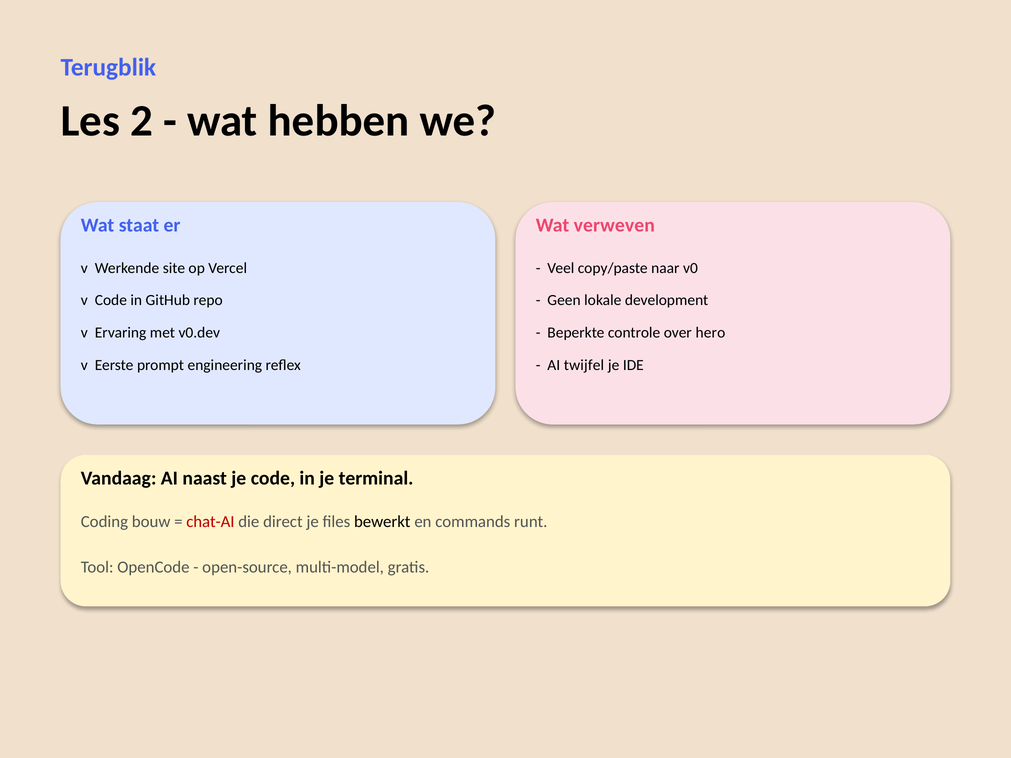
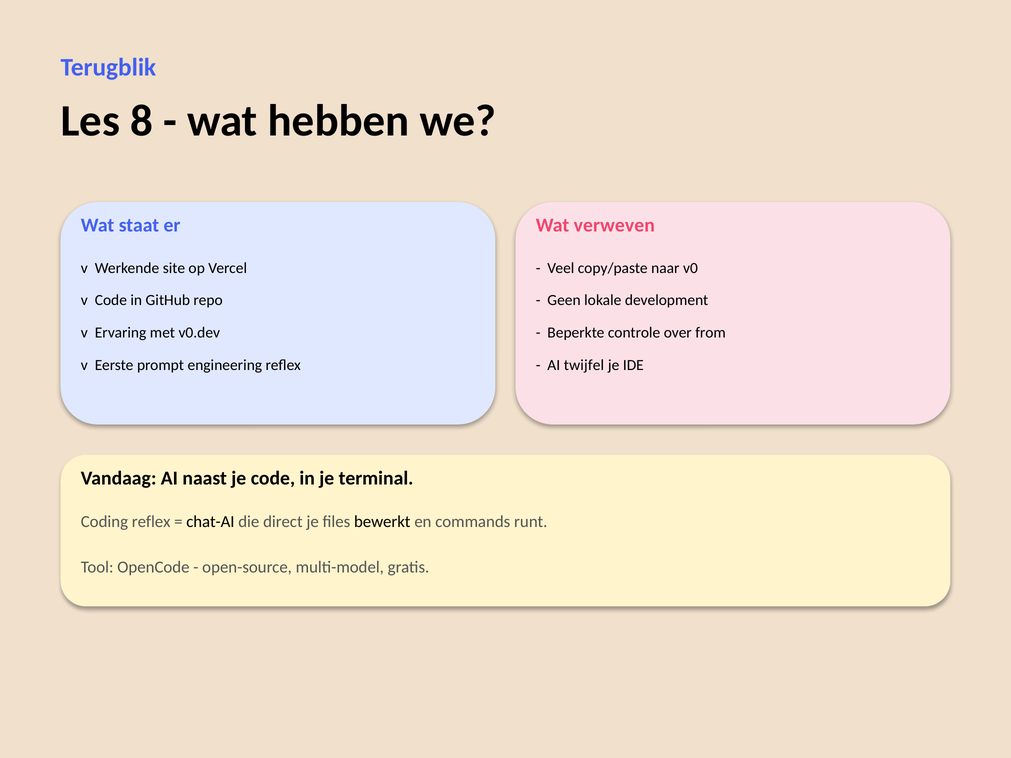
2: 2 -> 8
hero: hero -> from
Coding bouw: bouw -> reflex
chat-AI colour: red -> black
